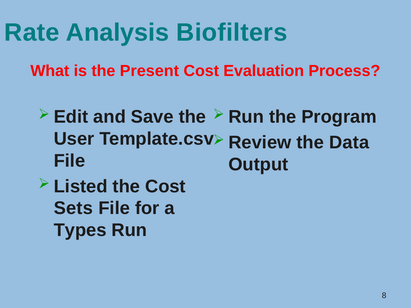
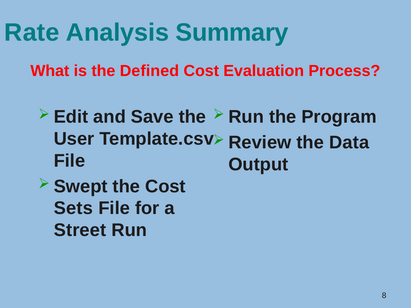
Biofilters: Biofilters -> Summary
Present: Present -> Defined
Listed: Listed -> Swept
Types: Types -> Street
